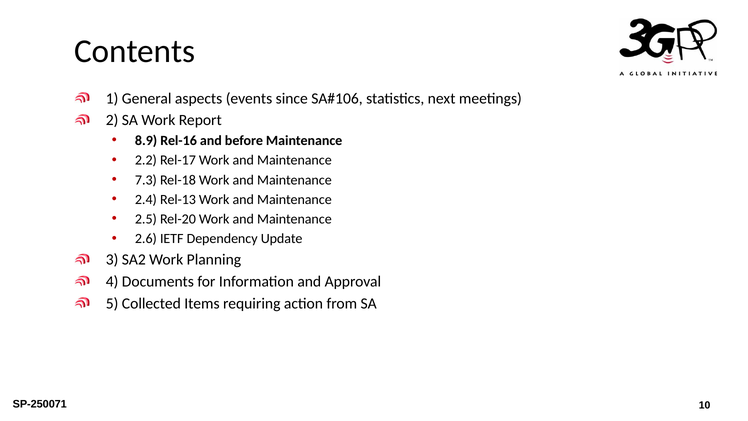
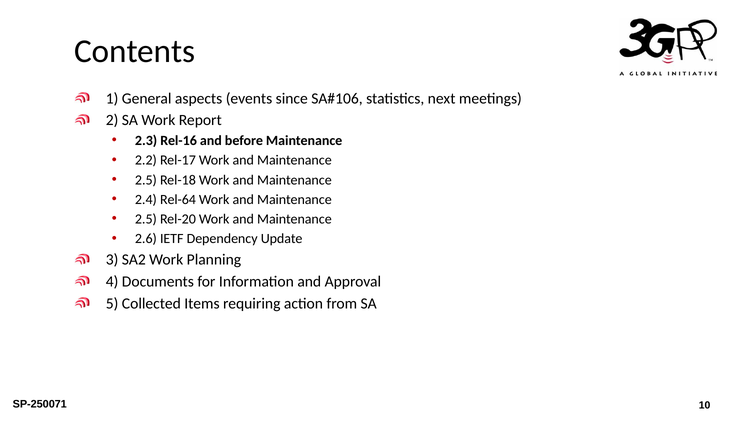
8.9: 8.9 -> 2.3
7.3 at (146, 180): 7.3 -> 2.5
Rel-13: Rel-13 -> Rel-64
